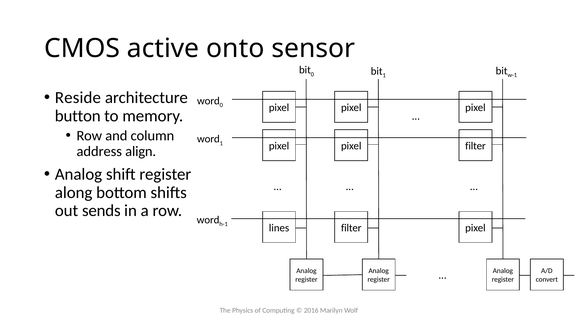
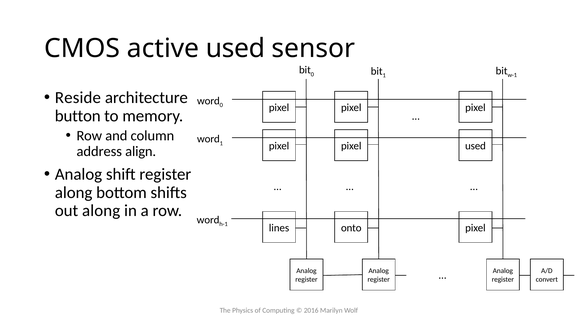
active onto: onto -> used
filter at (475, 146): filter -> used
out sends: sends -> along
filter at (351, 228): filter -> onto
